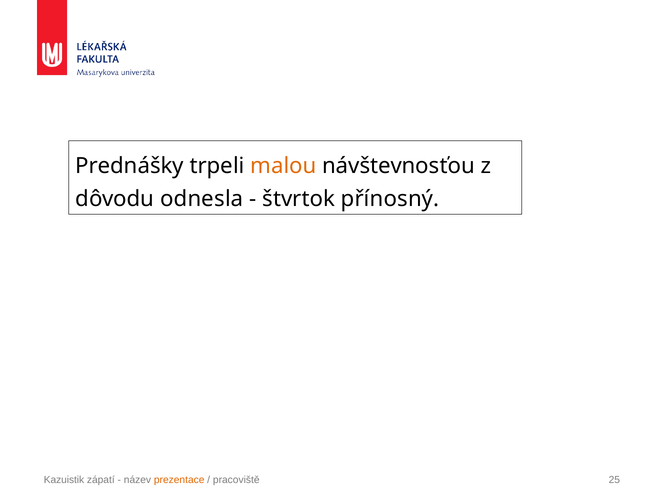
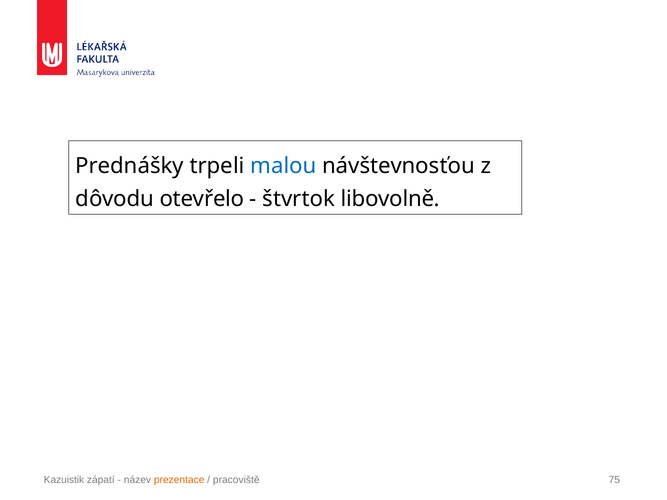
malou colour: orange -> blue
odnesla: odnesla -> otevřelo
přínosný: přínosný -> libovolně
25: 25 -> 75
